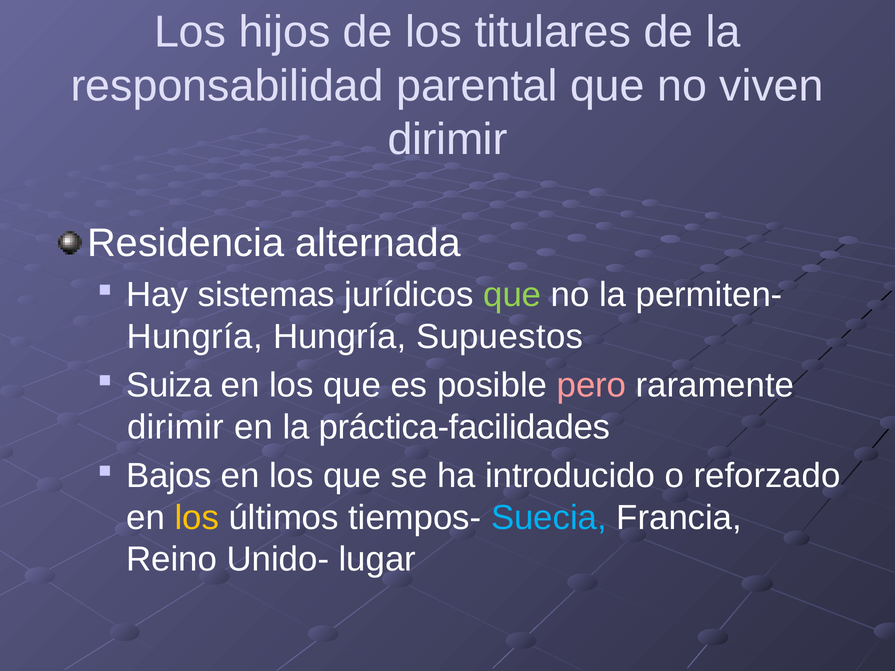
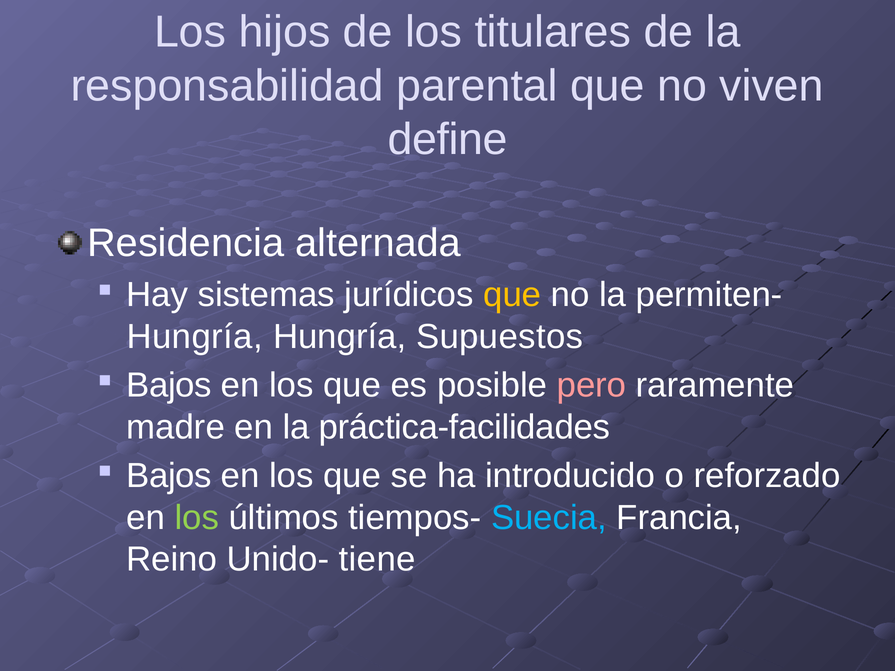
dirimir at (448, 140): dirimir -> define
que at (512, 295) colour: light green -> yellow
Suiza at (169, 385): Suiza -> Bajos
dirimir at (175, 427): dirimir -> madre
los at (197, 518) colour: yellow -> light green
lugar: lugar -> tiene
